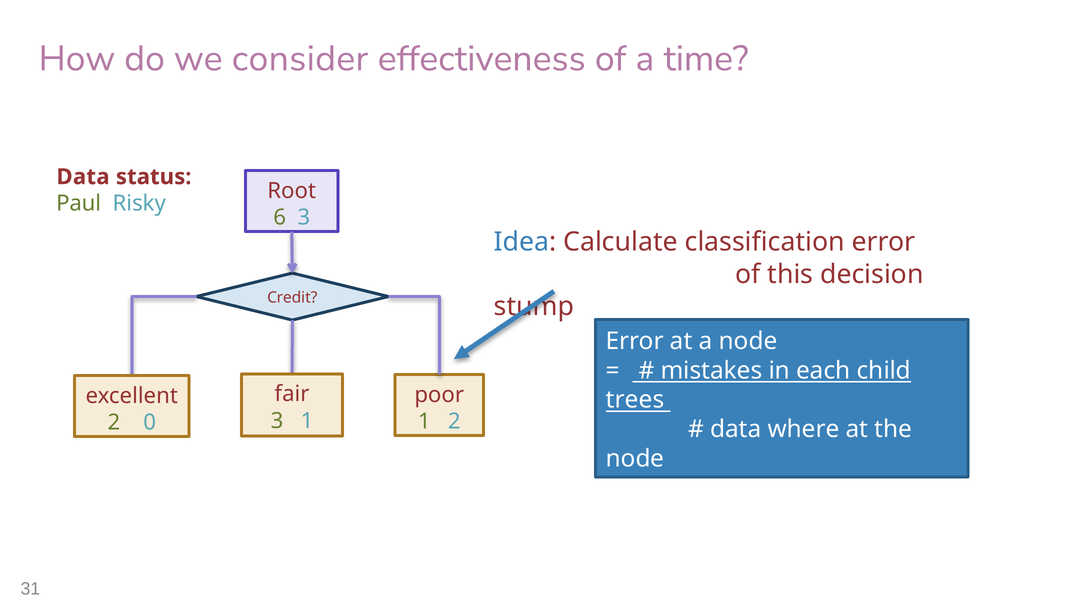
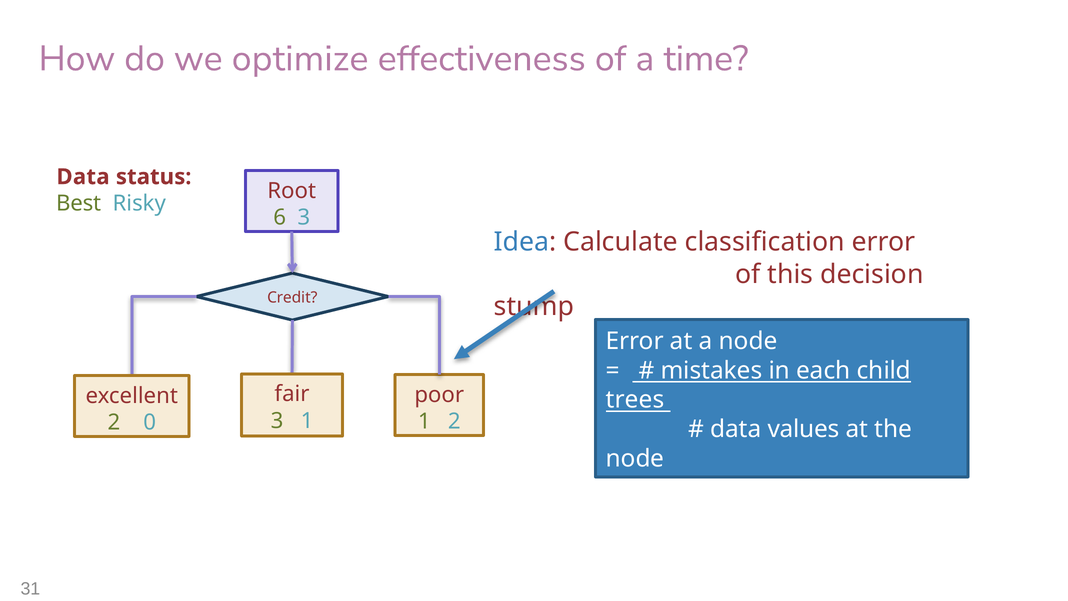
consider: consider -> optimize
Paul: Paul -> Best
where: where -> values
